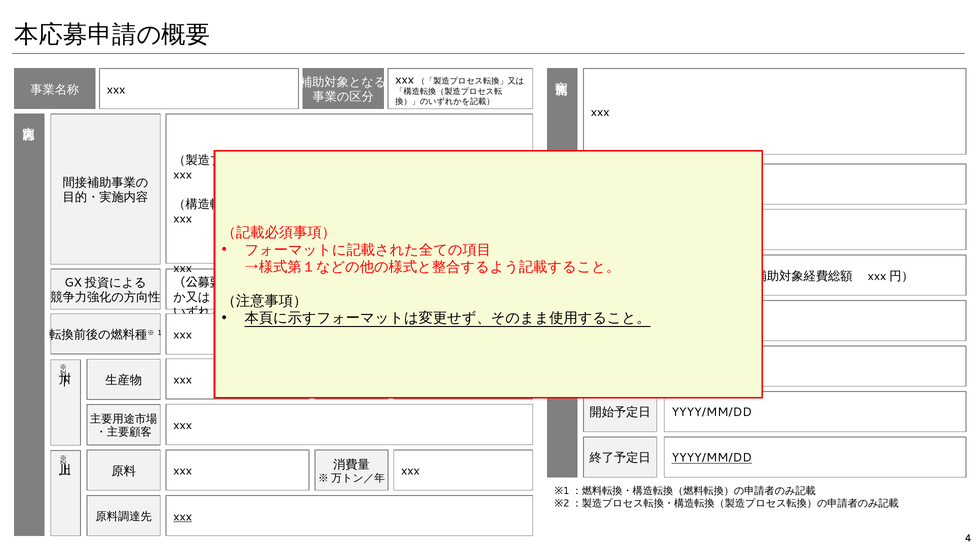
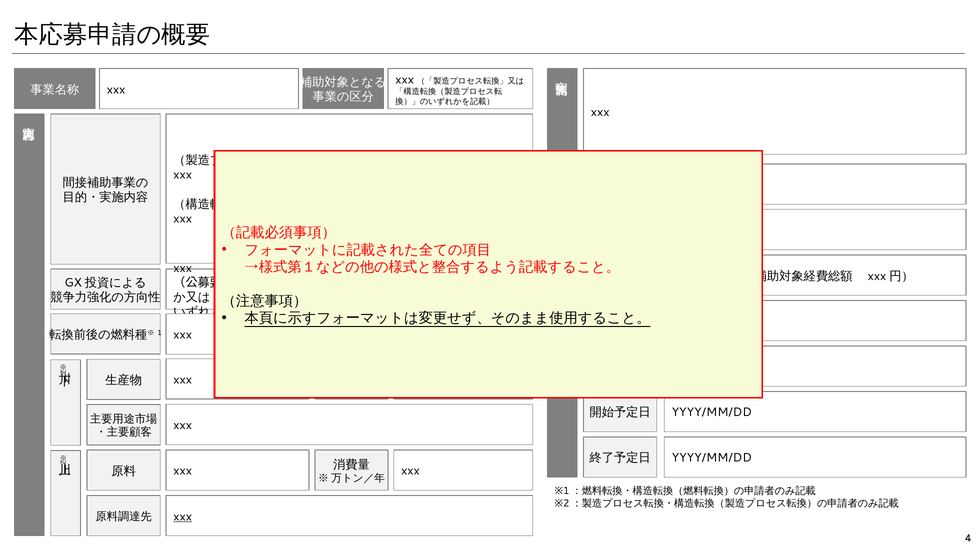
YYYY/MM/DD at (712, 458) underline: present -> none
